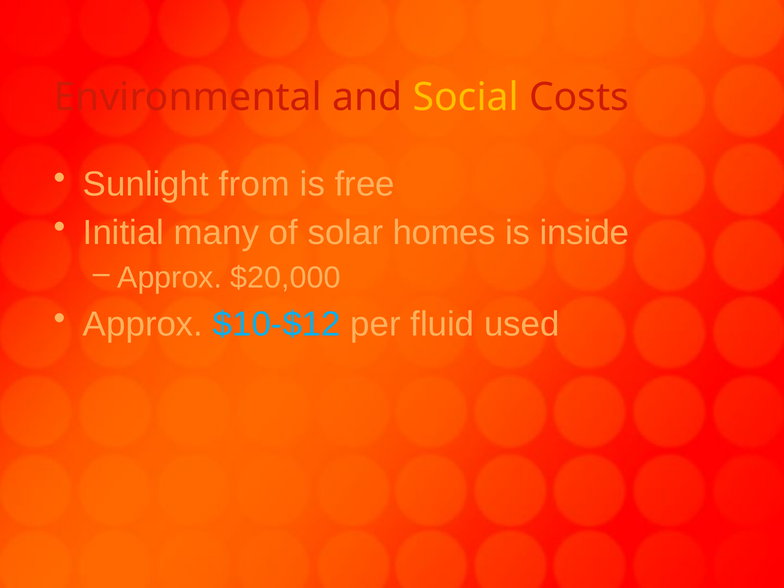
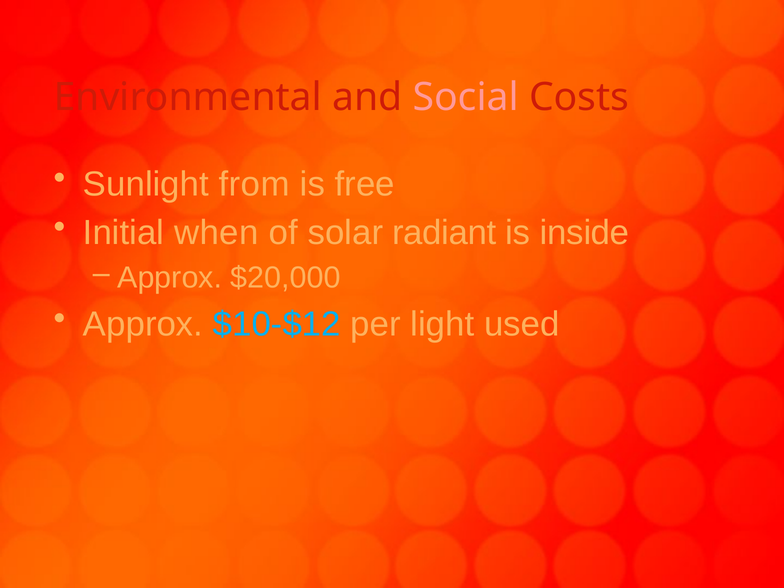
Social colour: yellow -> pink
many: many -> when
homes: homes -> radiant
fluid: fluid -> light
